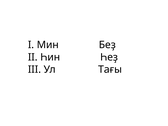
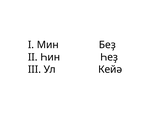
Тағы: Тағы -> Кейә
